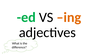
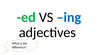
ing colour: orange -> blue
